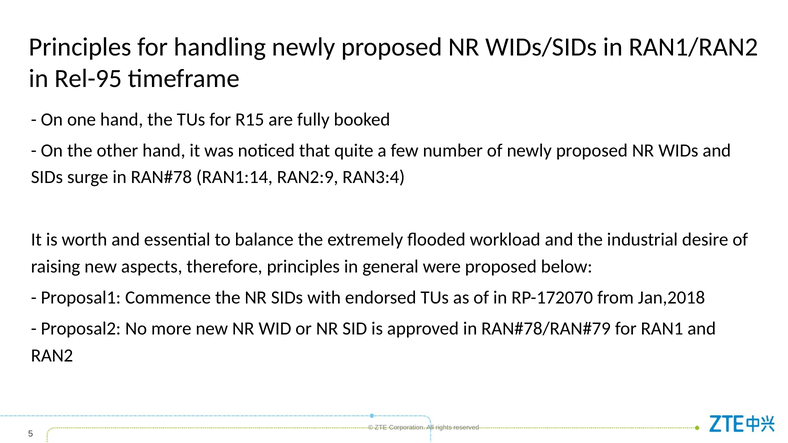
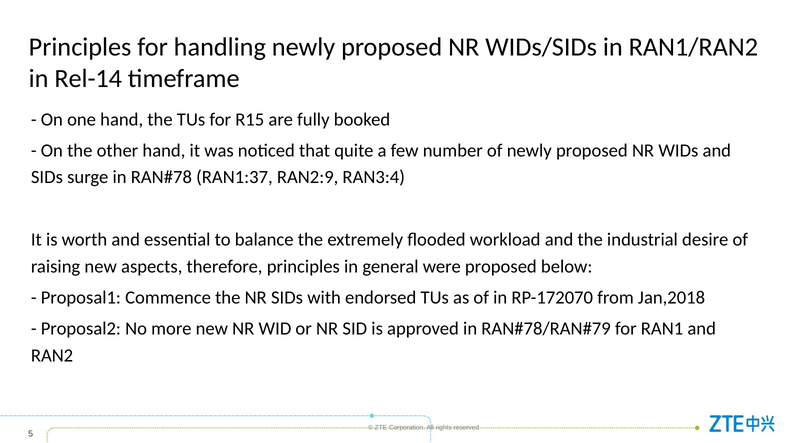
Rel-95: Rel-95 -> Rel-14
RAN1:14: RAN1:14 -> RAN1:37
